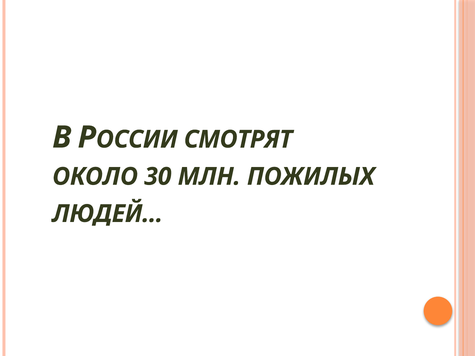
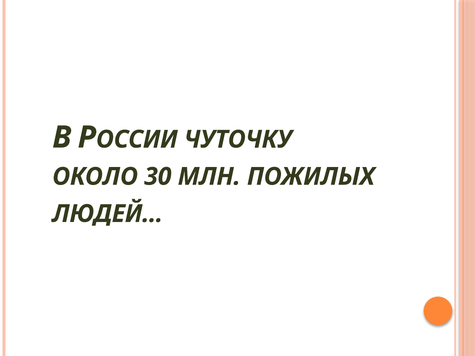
СМОТРЯТ: СМОТРЯТ -> ЧУТОЧКУ
